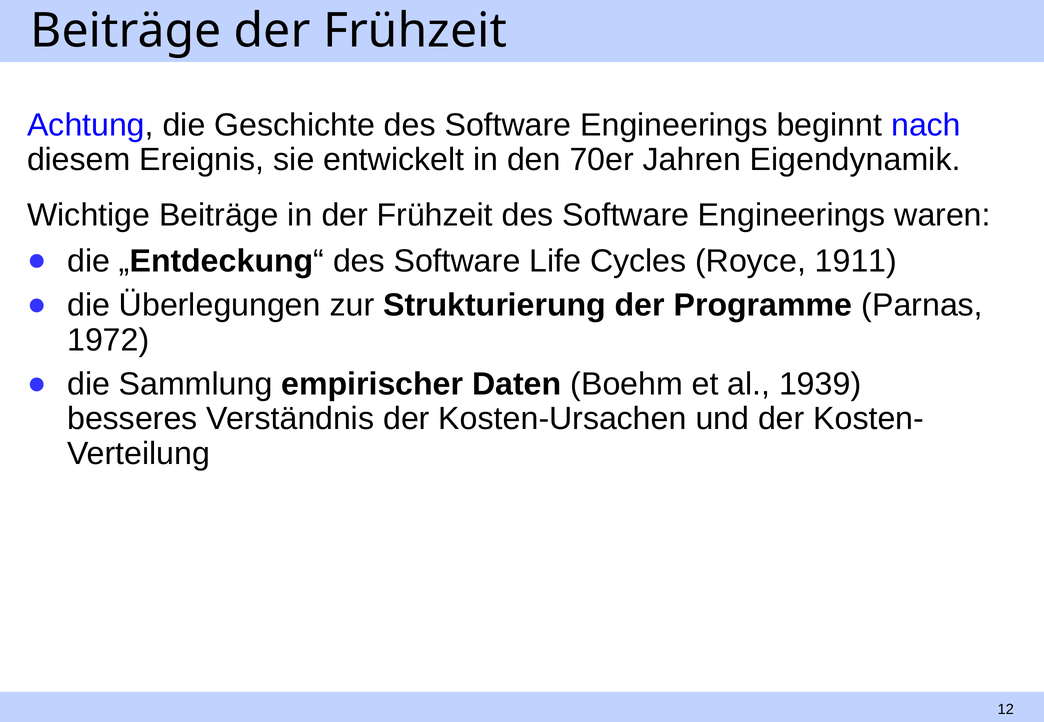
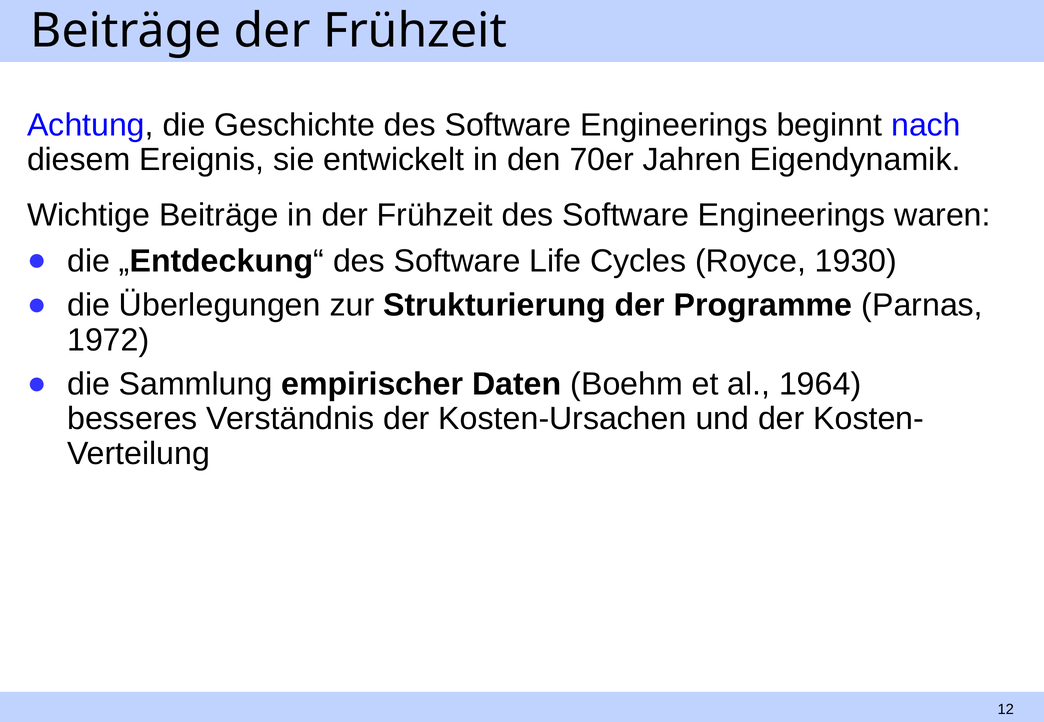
1911: 1911 -> 1930
1939: 1939 -> 1964
